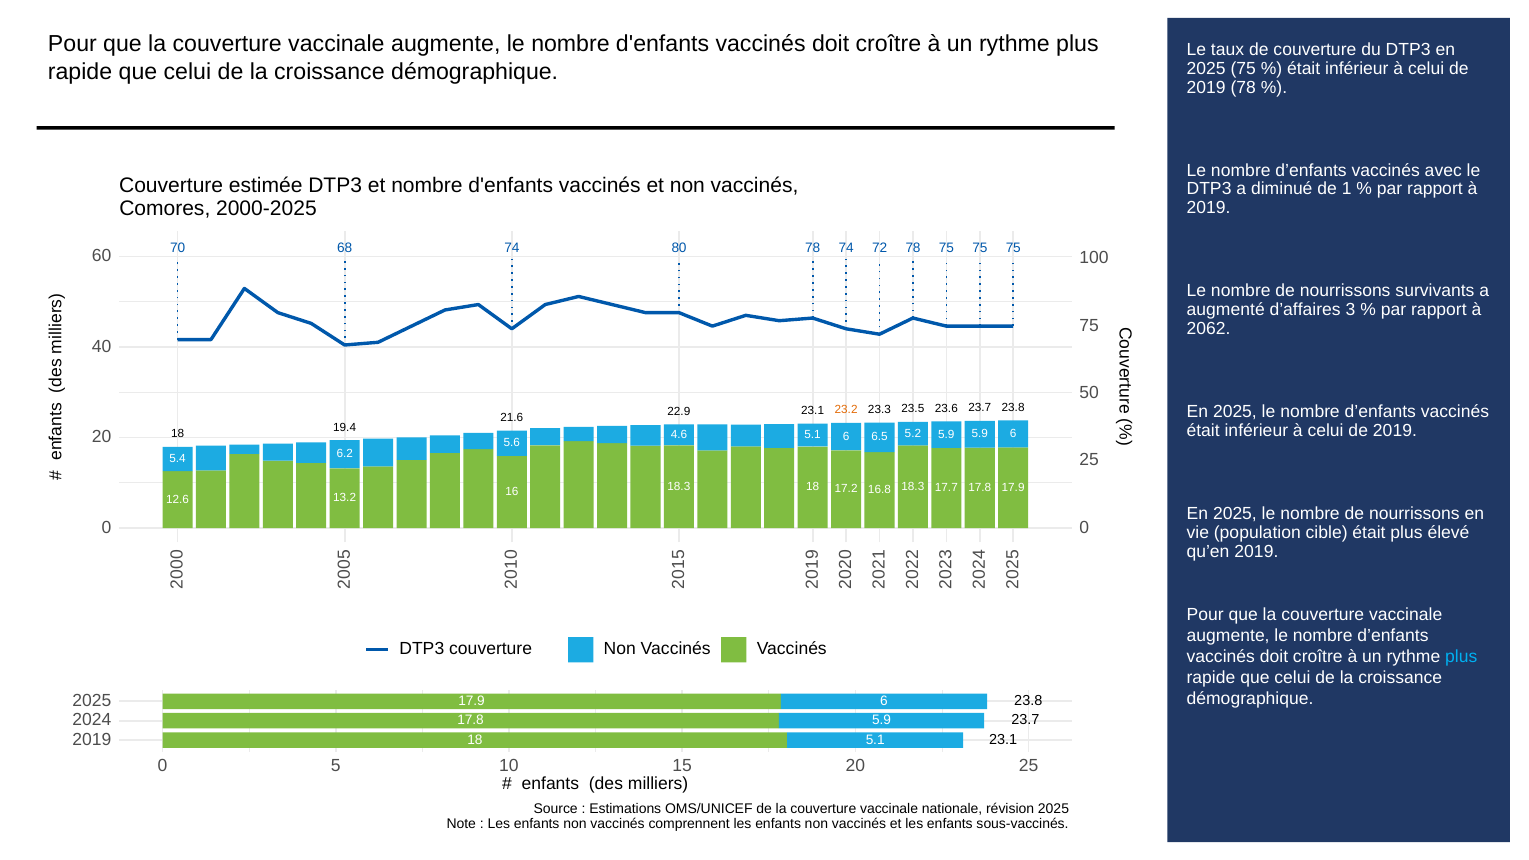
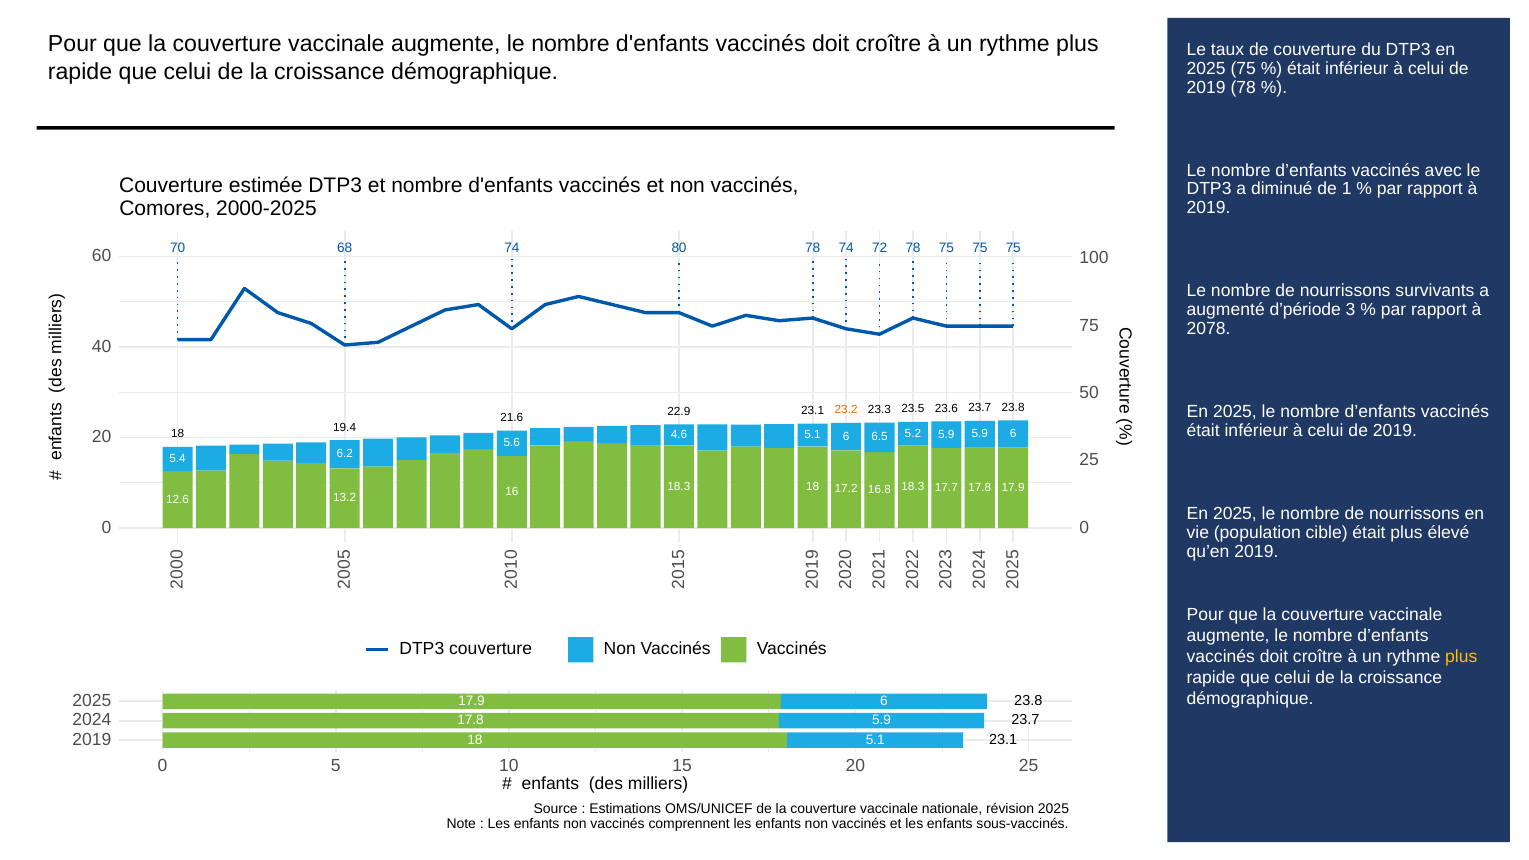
d’affaires: d’affaires -> d’période
2062: 2062 -> 2078
plus at (1461, 656) colour: light blue -> yellow
